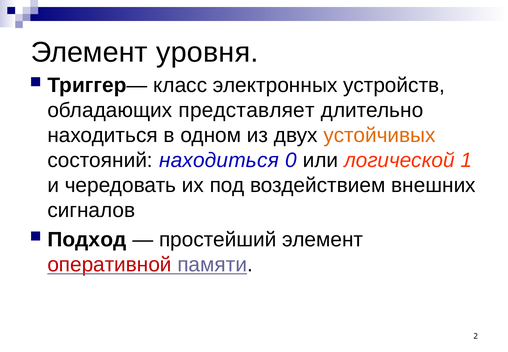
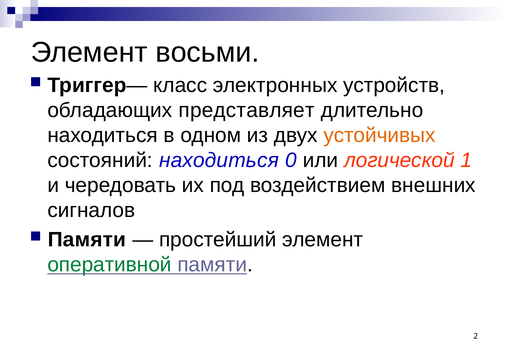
уровня: уровня -> восьми
Подход at (87, 239): Подход -> Памяти
оперативной colour: red -> green
